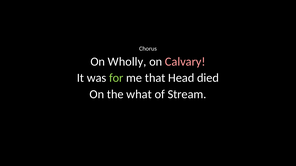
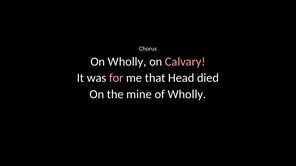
for colour: light green -> pink
what: what -> mine
of Stream: Stream -> Wholly
